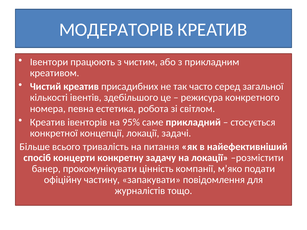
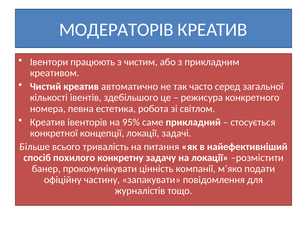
присадибних: присадибних -> автоматично
концерти: концерти -> похилого
